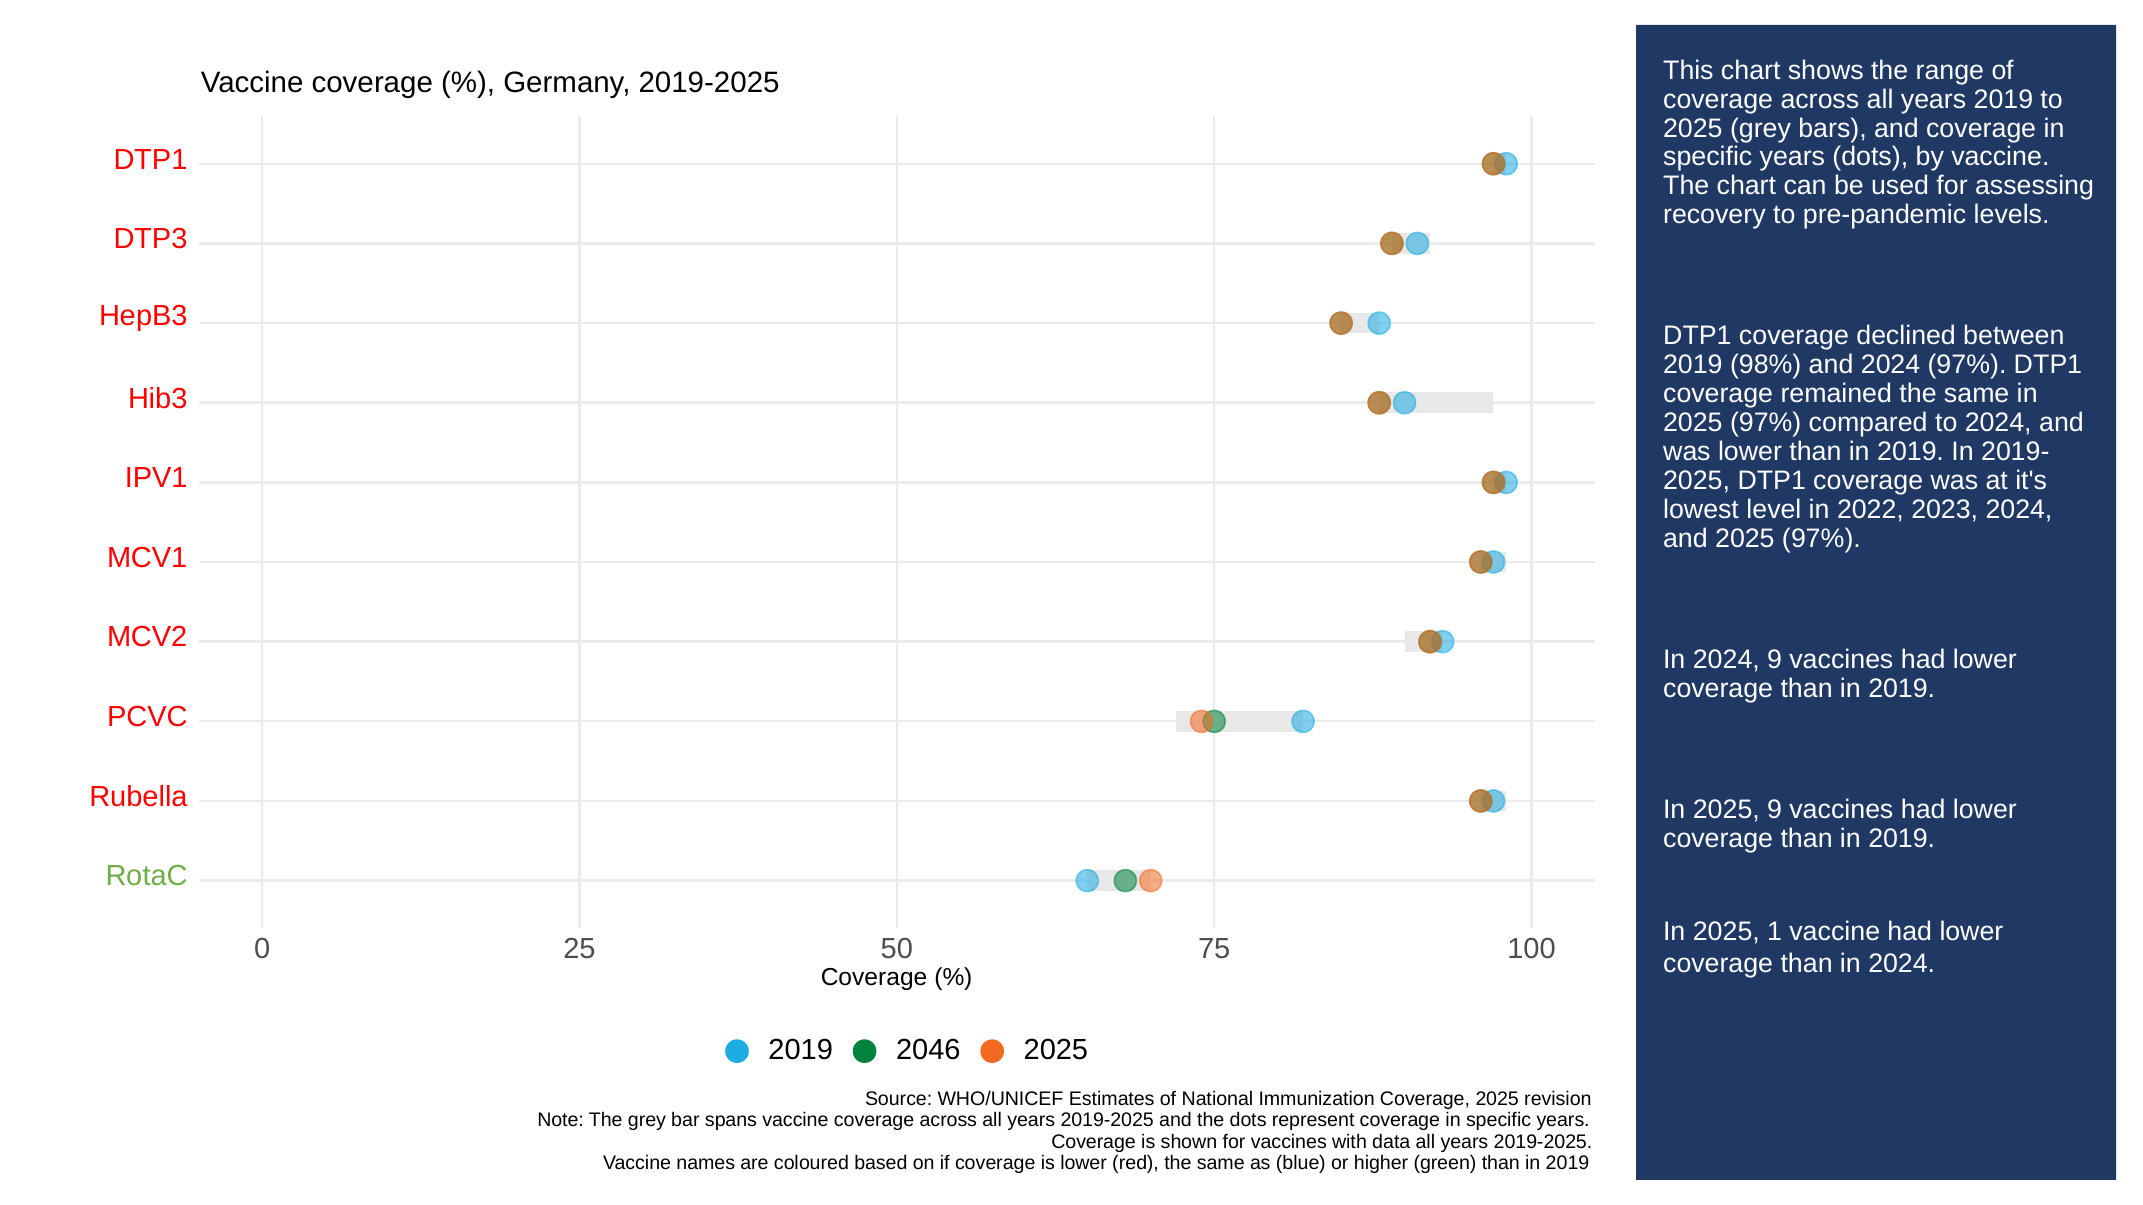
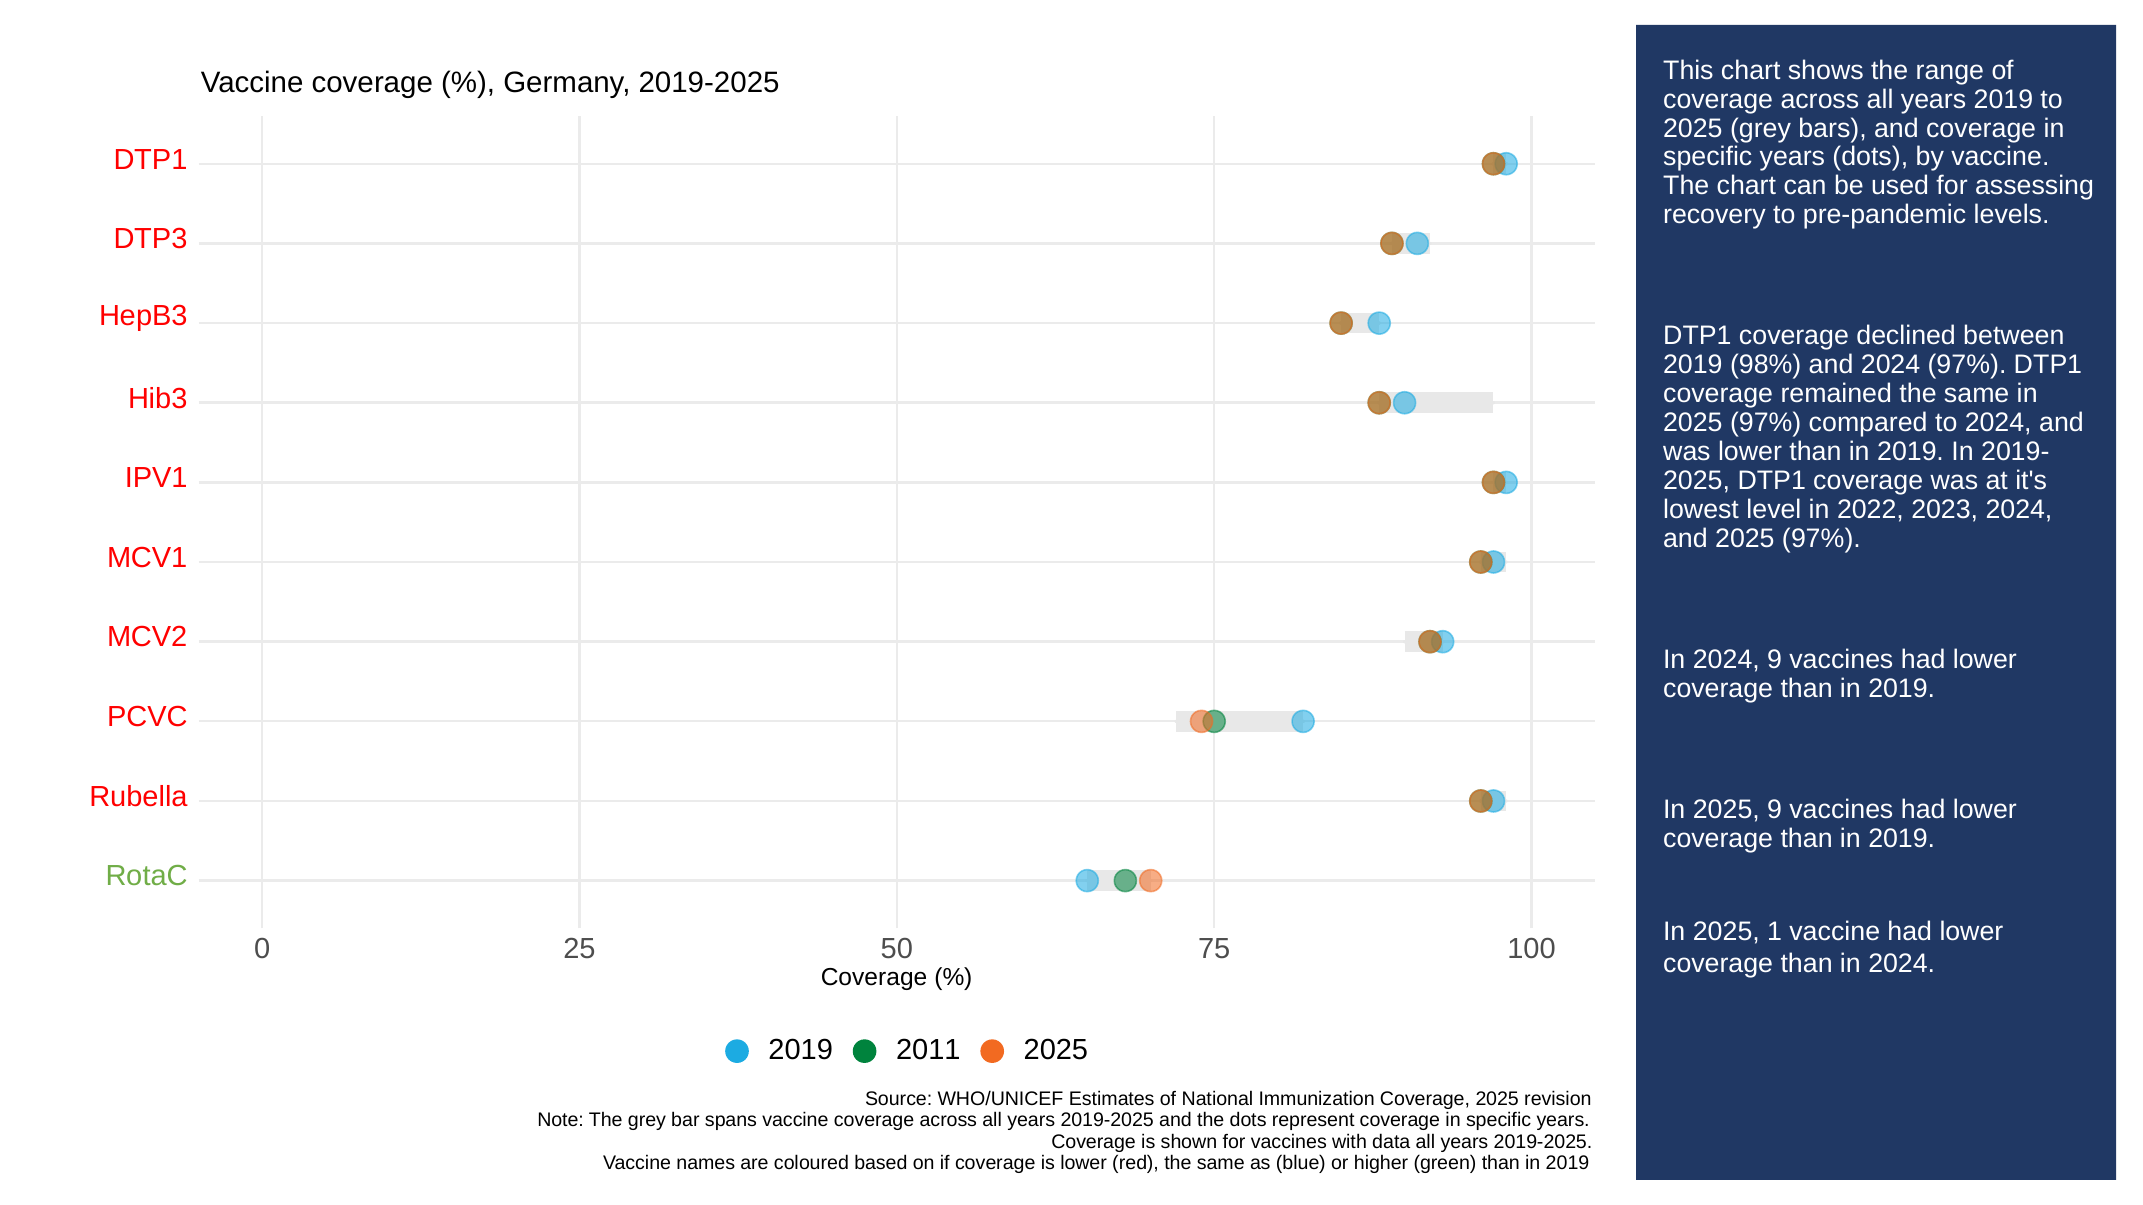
2046: 2046 -> 2011
